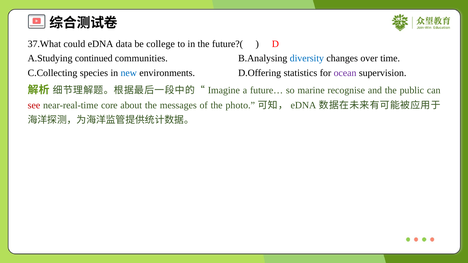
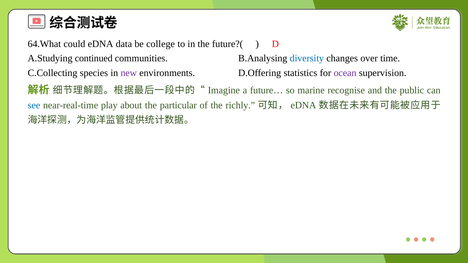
37.What: 37.What -> 64.What
new colour: blue -> purple
see colour: red -> blue
core: core -> play
messages: messages -> particular
photo: photo -> richly
